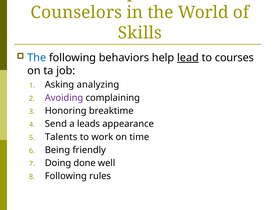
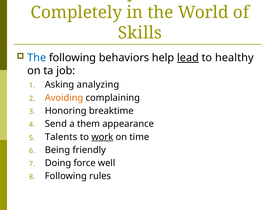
Counselors: Counselors -> Completely
courses: courses -> healthy
Avoiding colour: purple -> orange
leads: leads -> them
work underline: none -> present
done: done -> force
